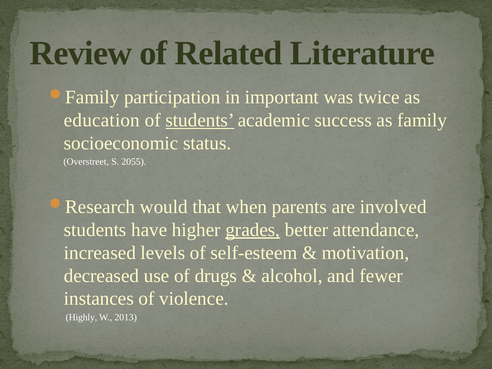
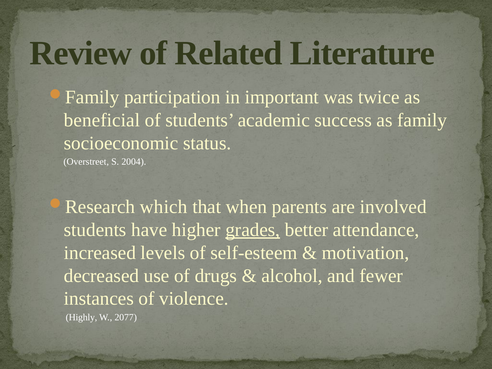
education: education -> beneficial
students at (200, 120) underline: present -> none
2055: 2055 -> 2004
would: would -> which
2013: 2013 -> 2077
